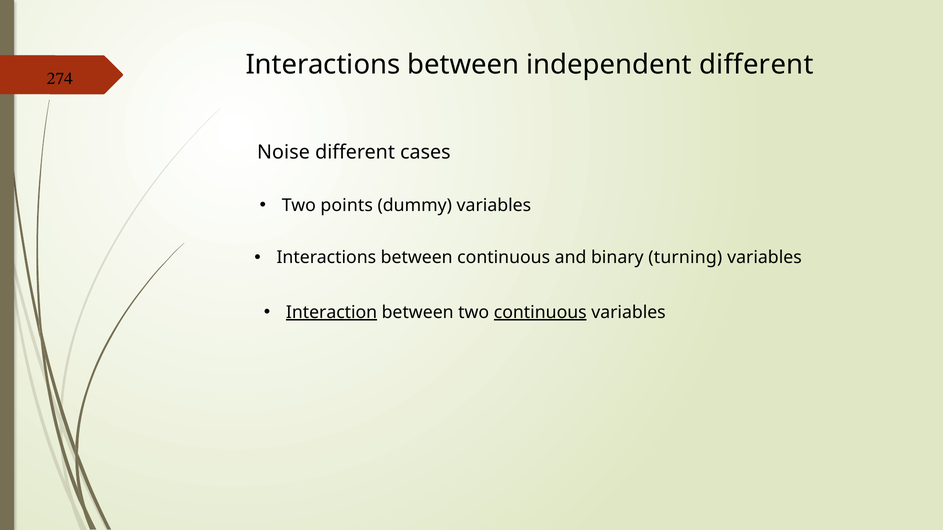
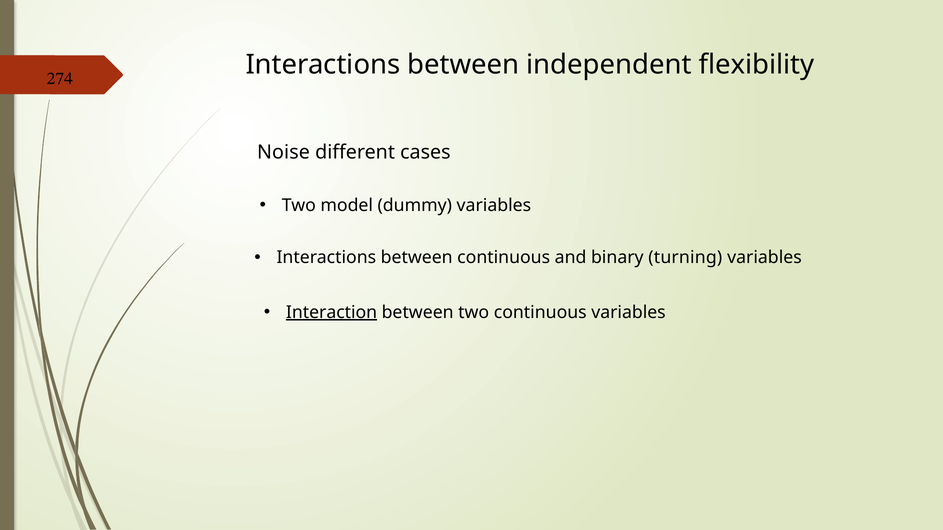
independent different: different -> flexibility
points: points -> model
continuous at (540, 312) underline: present -> none
